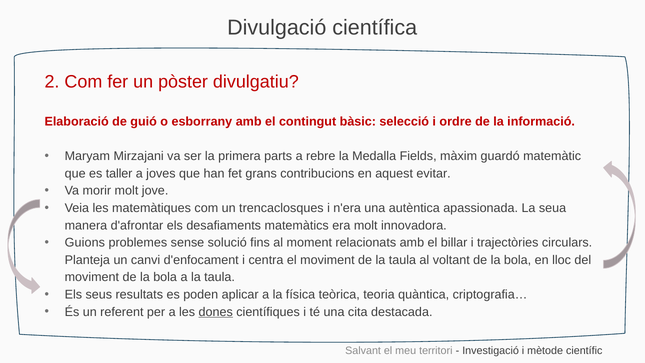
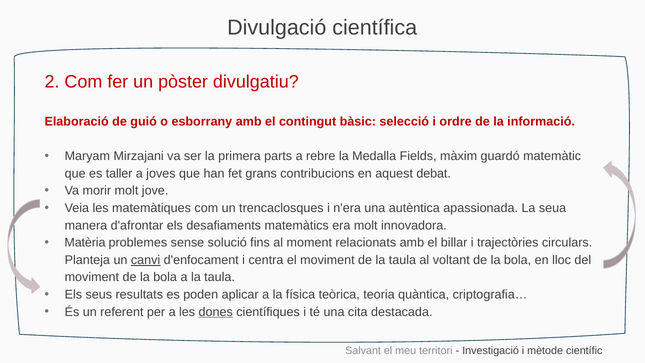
evitar: evitar -> debat
Guions: Guions -> Matèria
canvi underline: none -> present
